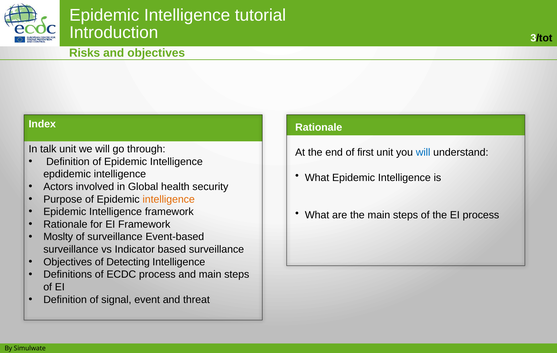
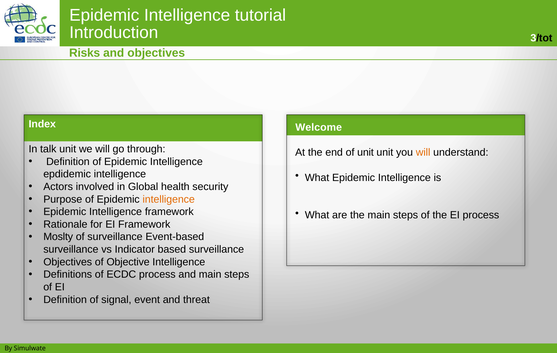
Rationale at (319, 128): Rationale -> Welcome
of first: first -> unit
will at (423, 153) colour: blue -> orange
Detecting: Detecting -> Objective
